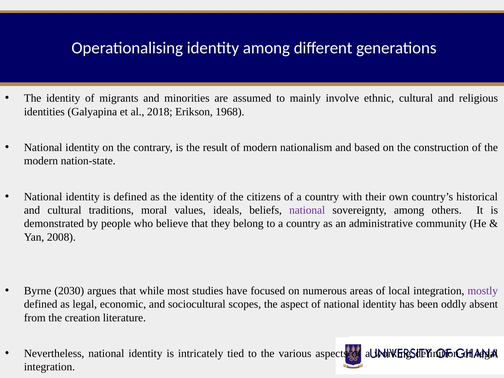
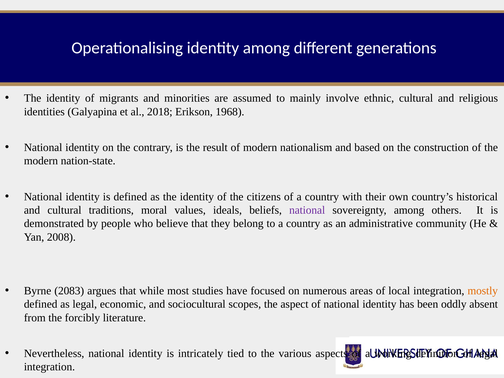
2030: 2030 -> 2083
mostly colour: purple -> orange
creation: creation -> forcibly
